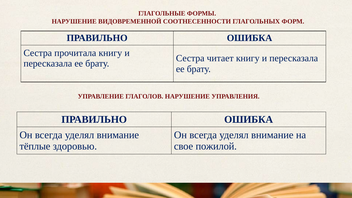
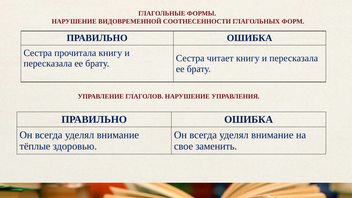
пожилой: пожилой -> заменить
